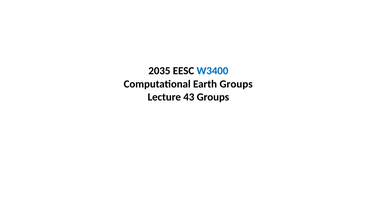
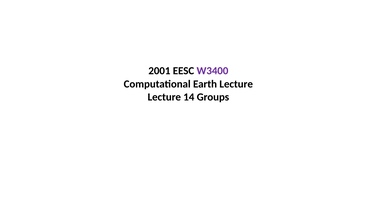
2035: 2035 -> 2001
W3400 colour: blue -> purple
Earth Groups: Groups -> Lecture
43: 43 -> 14
